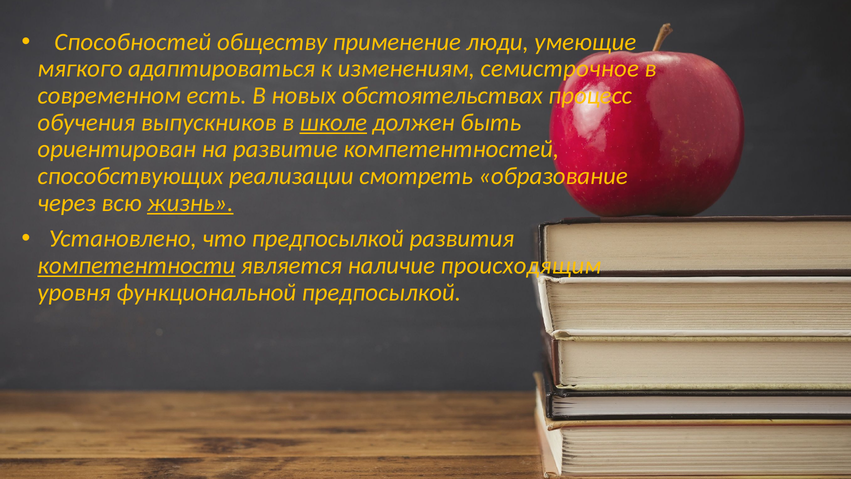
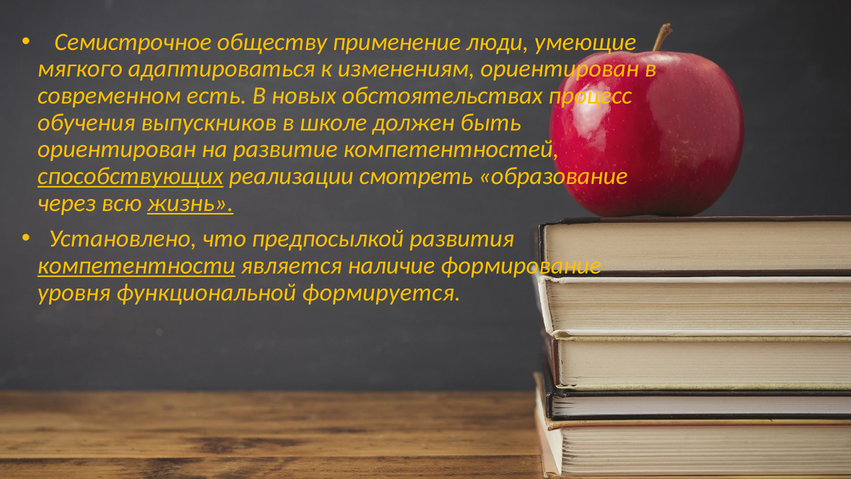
Способностей: Способностей -> Семистрочное
изменениям семистрочное: семистрочное -> ориентирован
школе underline: present -> none
способствующих underline: none -> present
происходящим: происходящим -> формирование
функциональной предпосылкой: предпосылкой -> формируется
